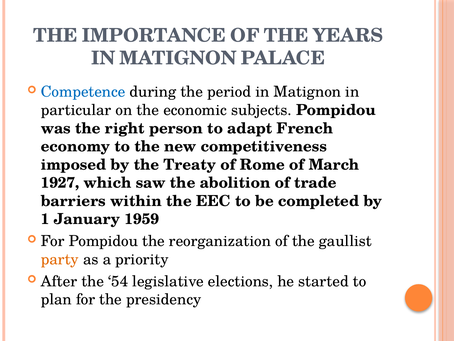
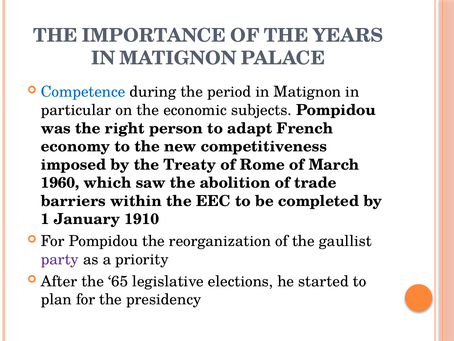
1927: 1927 -> 1960
1959: 1959 -> 1910
party colour: orange -> purple
54: 54 -> 65
